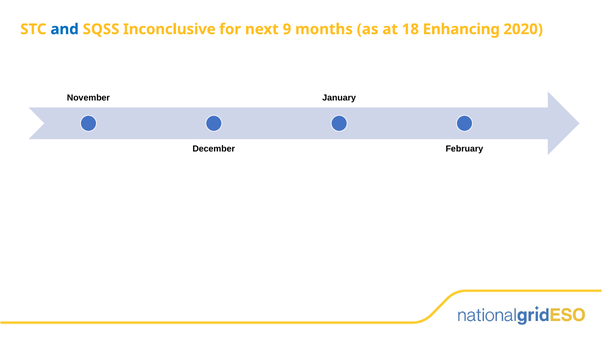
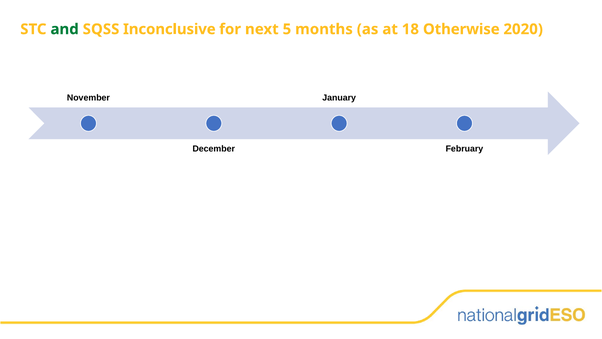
and colour: blue -> green
9: 9 -> 5
Enhancing: Enhancing -> Otherwise
